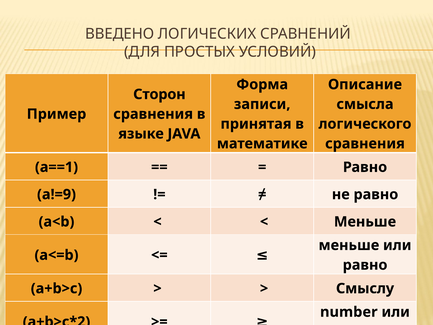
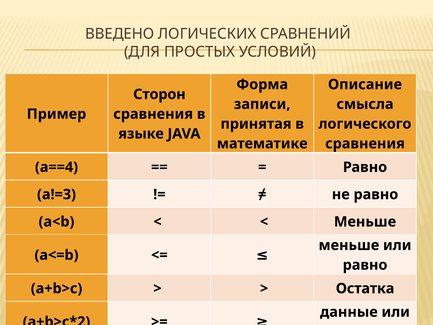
a==1: a==1 -> a==4
a!=9: a!=9 -> a!=3
Смыслу: Смыслу -> Остатка
number: number -> данные
